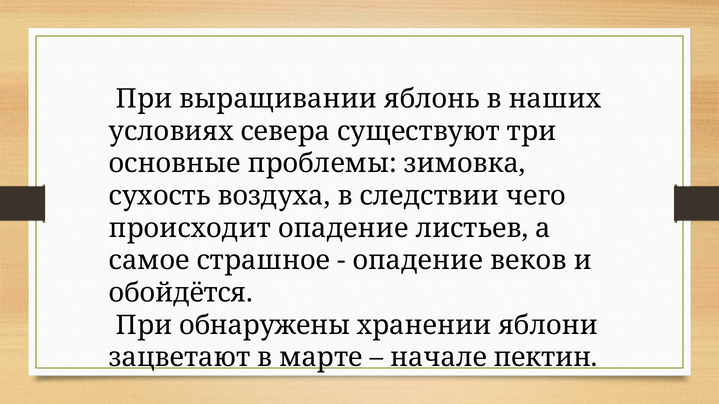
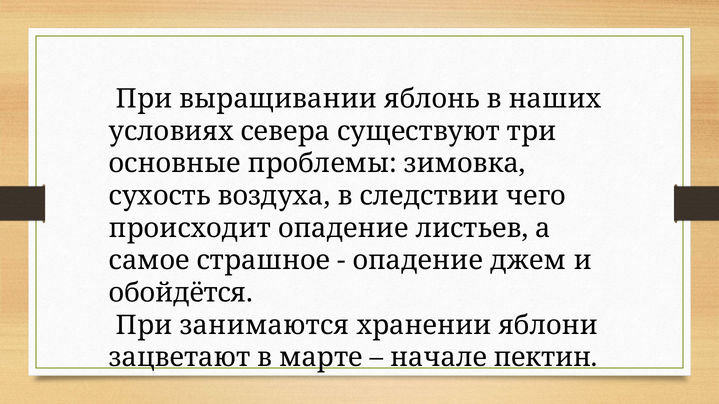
веков: веков -> джем
обнаружены: обнаружены -> занимаются
